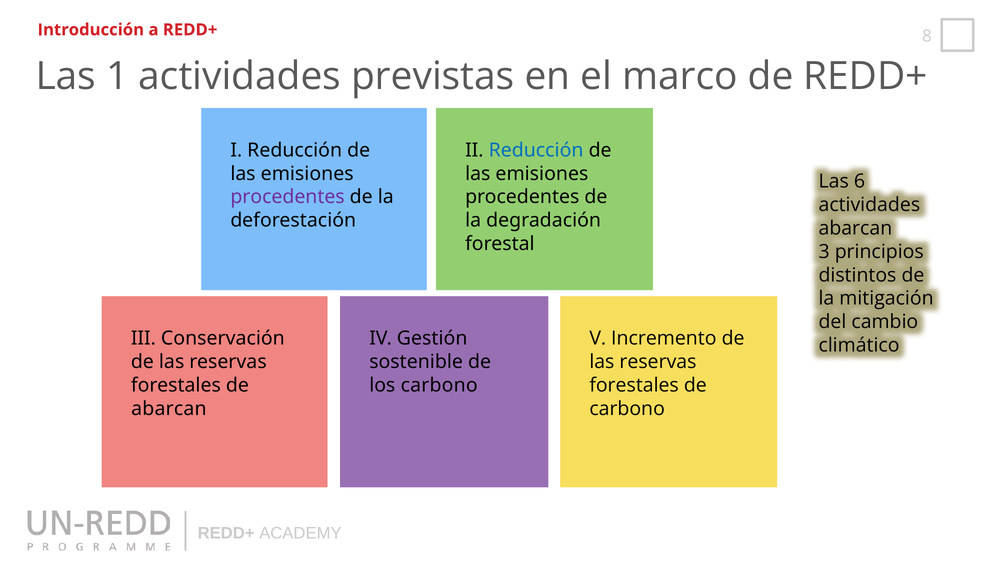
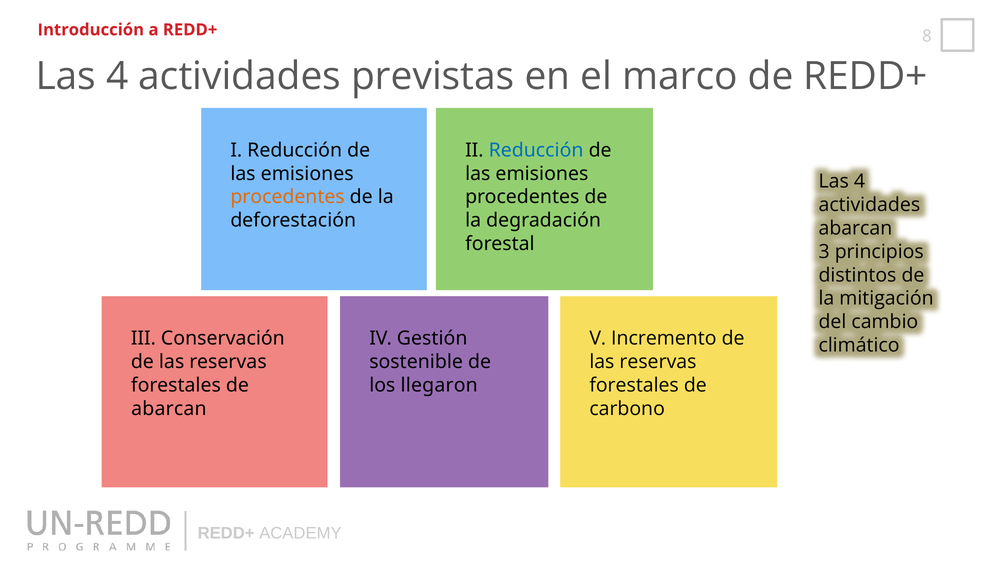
1 at (117, 76): 1 -> 4
6 at (859, 181): 6 -> 4
procedentes at (288, 197) colour: purple -> orange
los carbono: carbono -> llegaron
